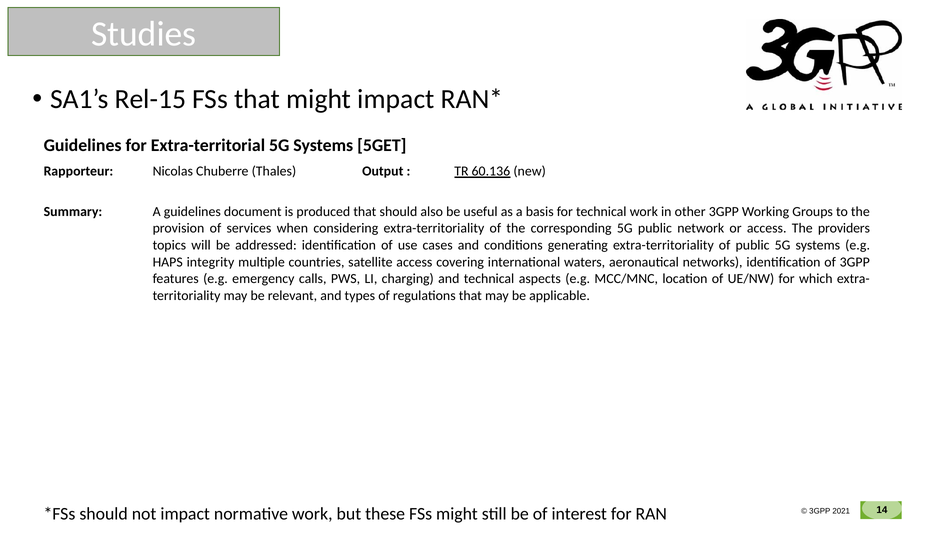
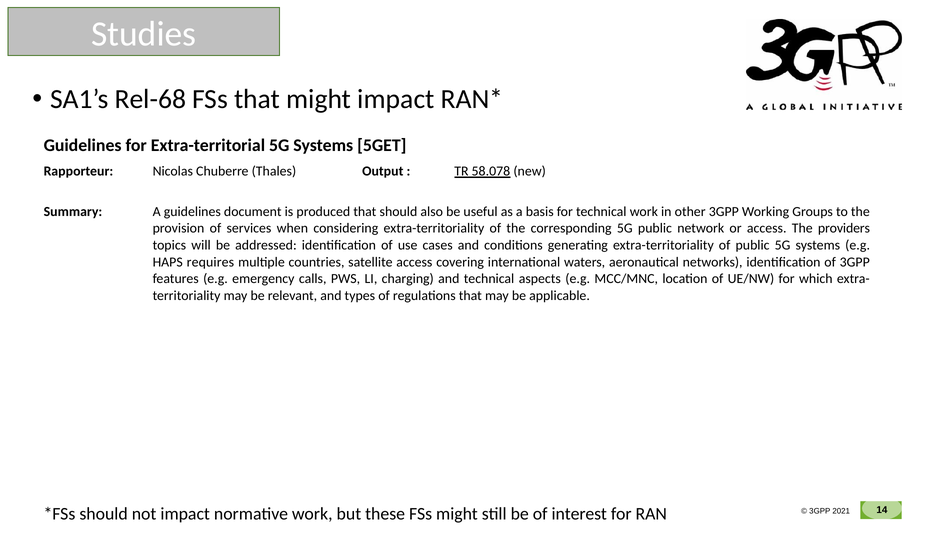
Rel-15: Rel-15 -> Rel-68
60.136: 60.136 -> 58.078
integrity: integrity -> requires
